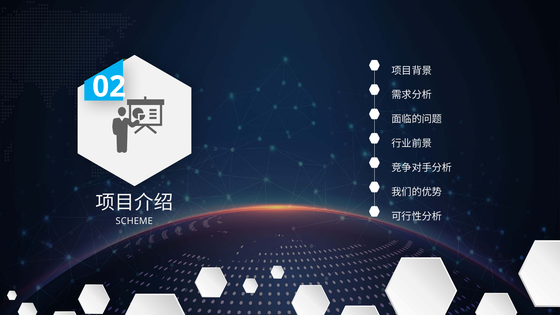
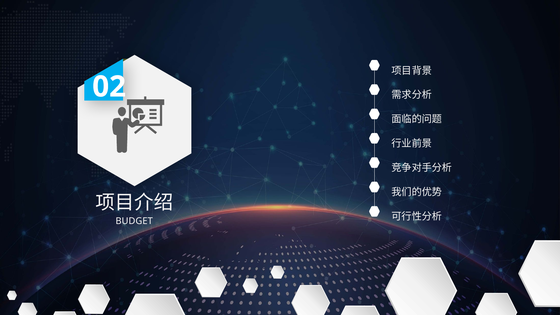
SCHEME: SCHEME -> BUDGET
